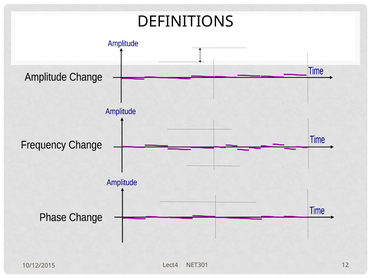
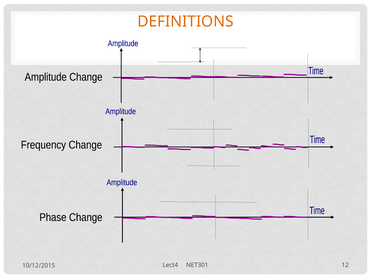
DEFINITIONS colour: black -> orange
